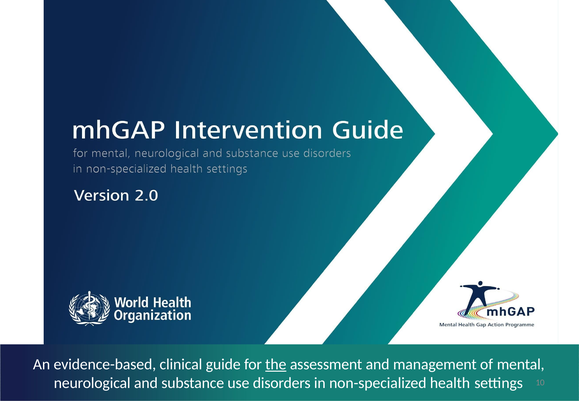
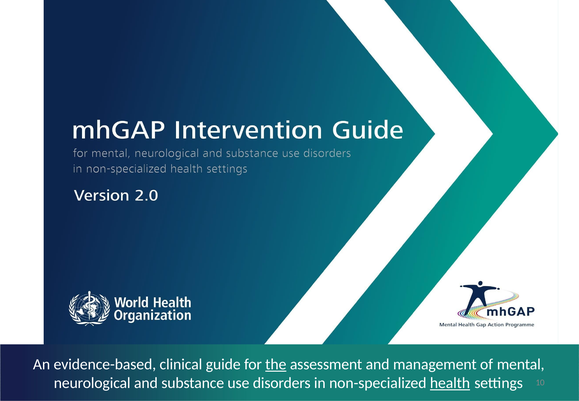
health underline: none -> present
